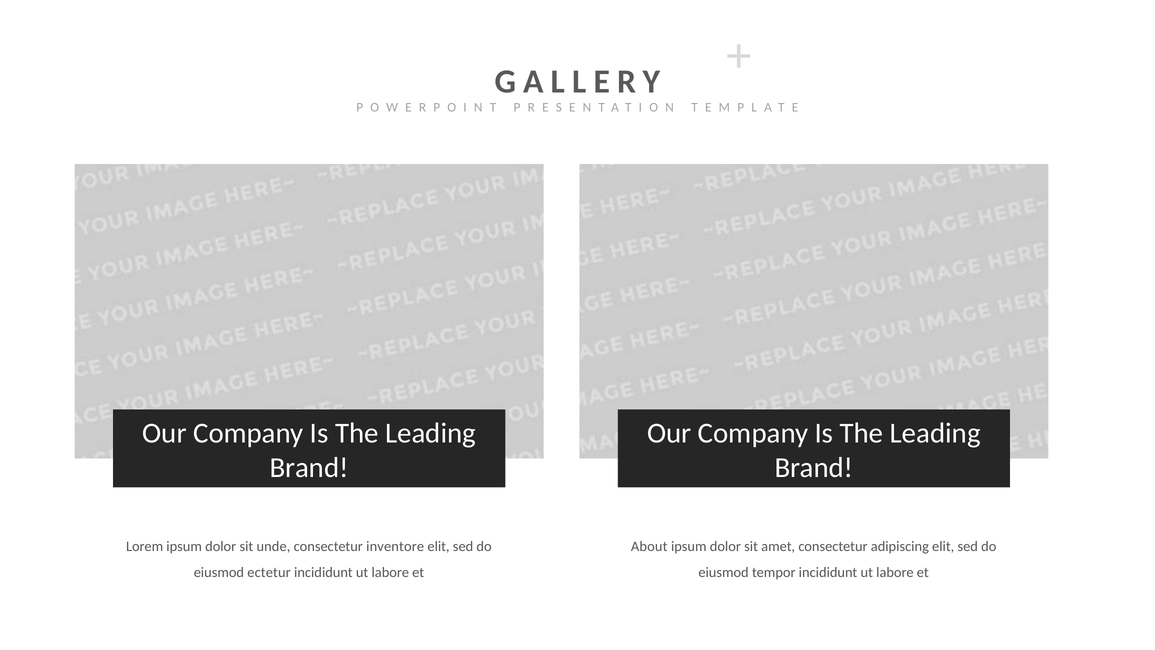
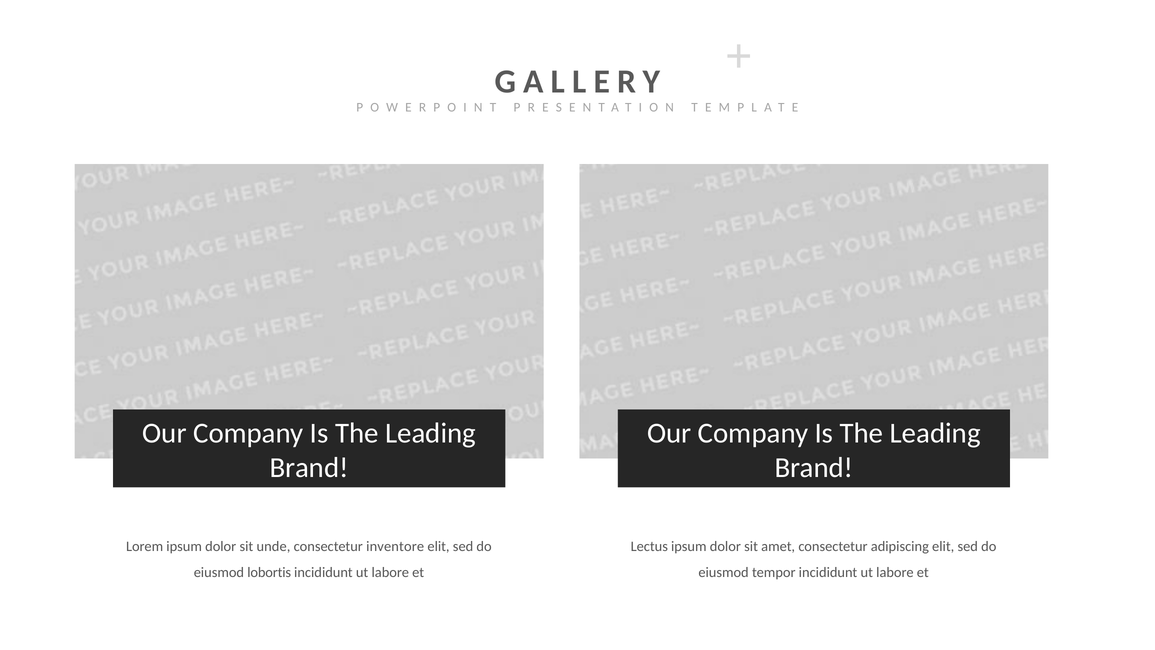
About: About -> Lectus
ectetur: ectetur -> lobortis
